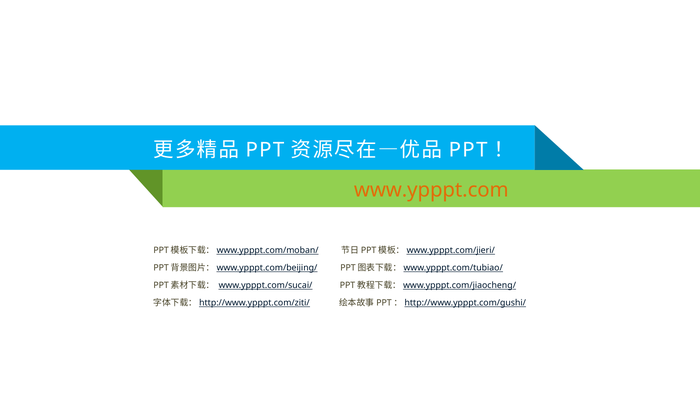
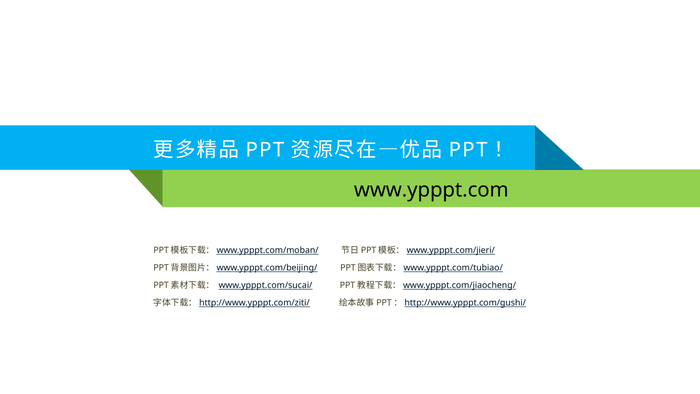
www.ypppt.com colour: orange -> black
